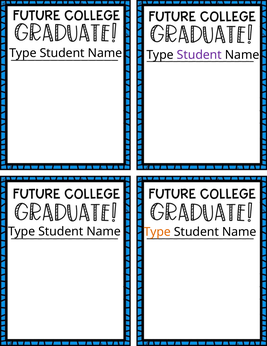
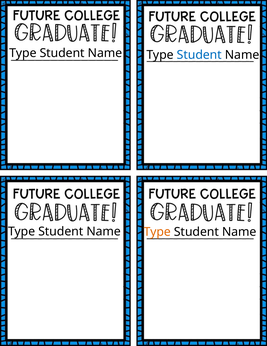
Student at (199, 55) colour: purple -> blue
